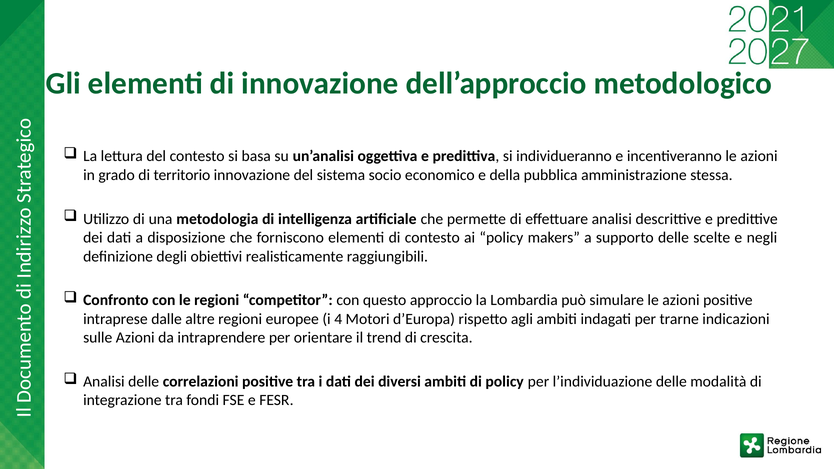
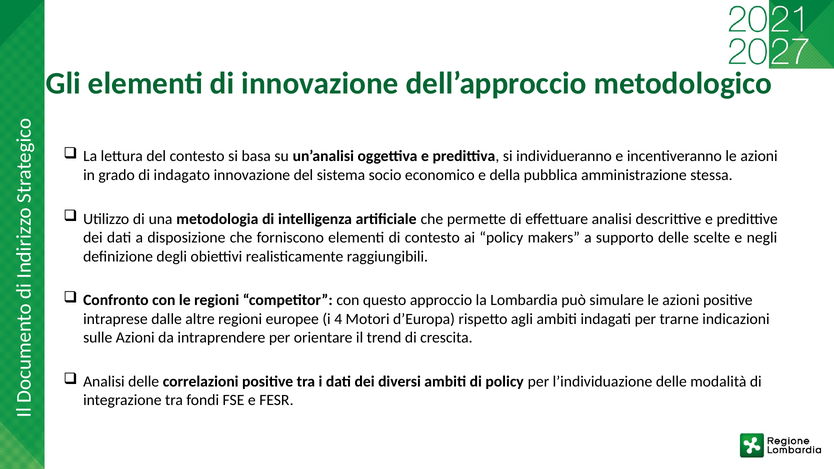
territorio: territorio -> indagato
